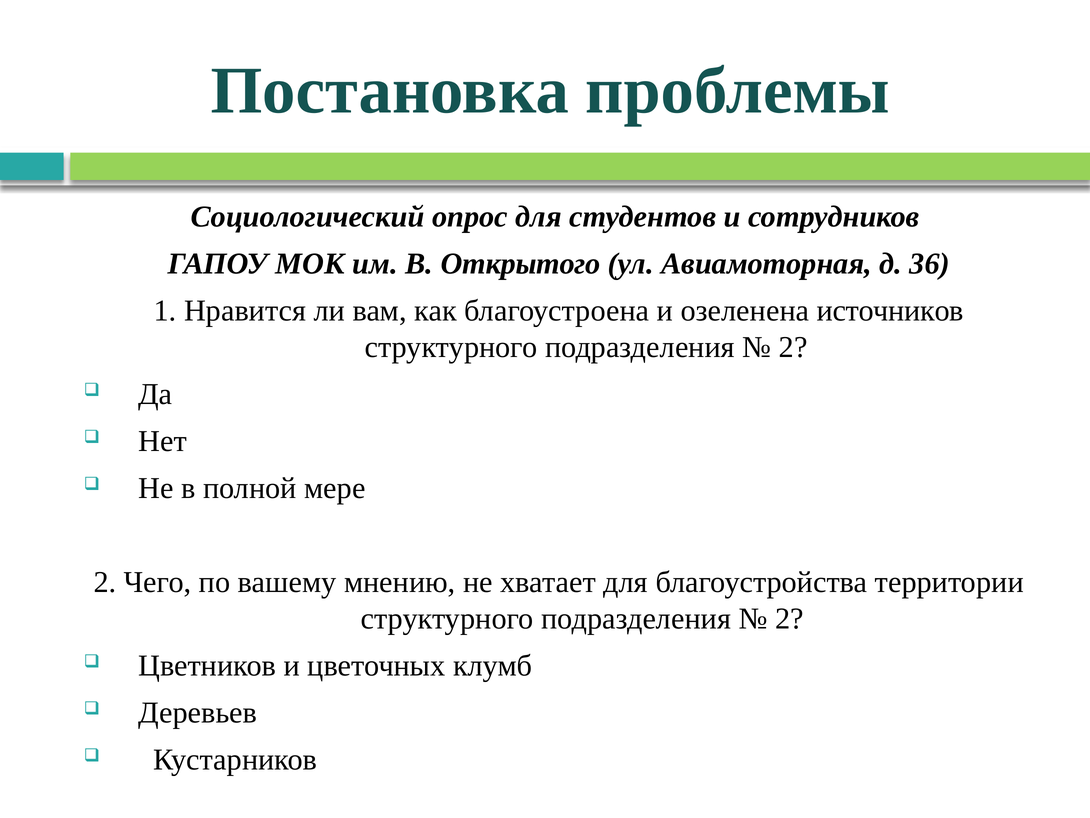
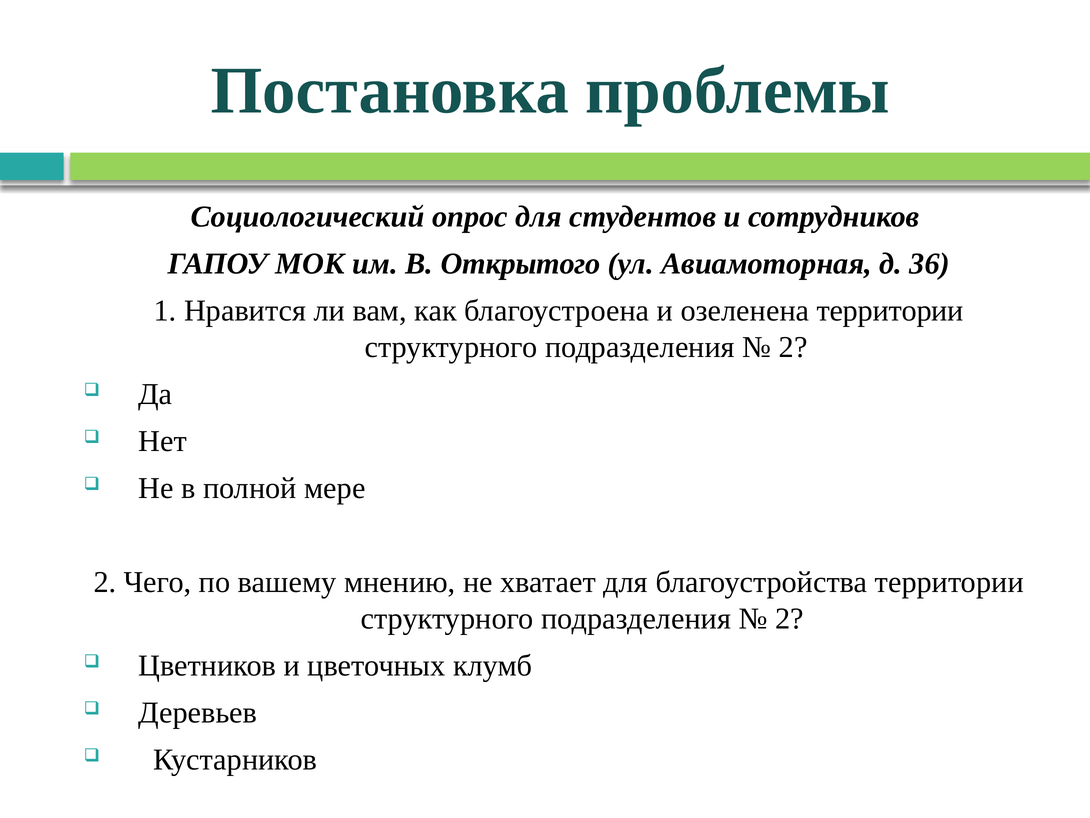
озеленена источников: источников -> территории
